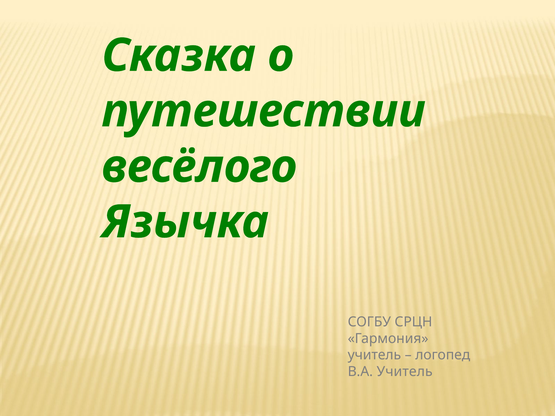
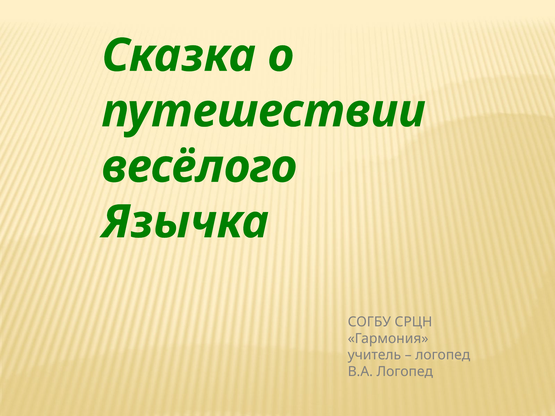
В.А Учитель: Учитель -> Логопед
